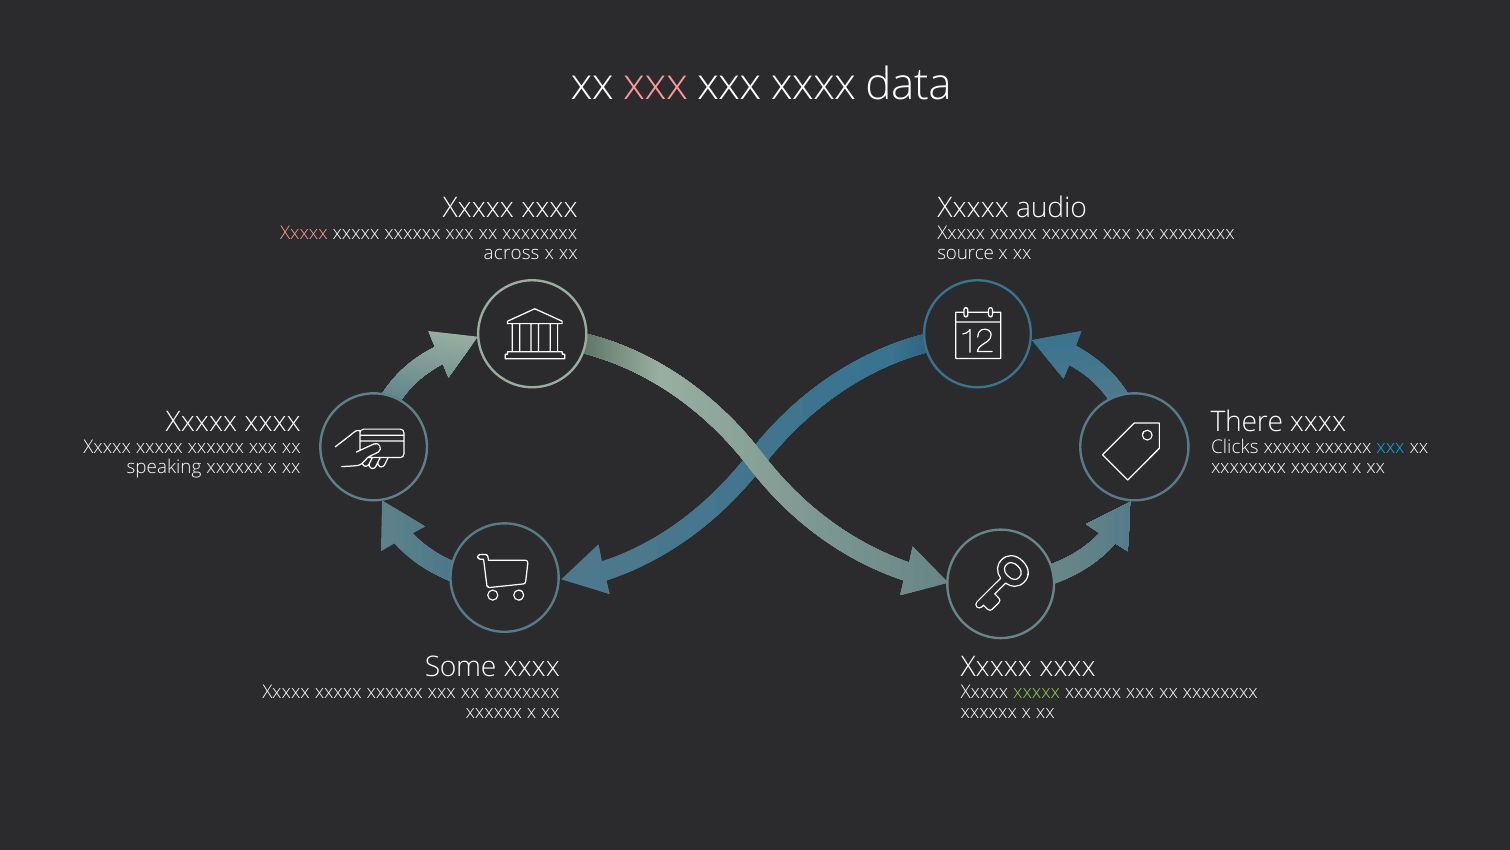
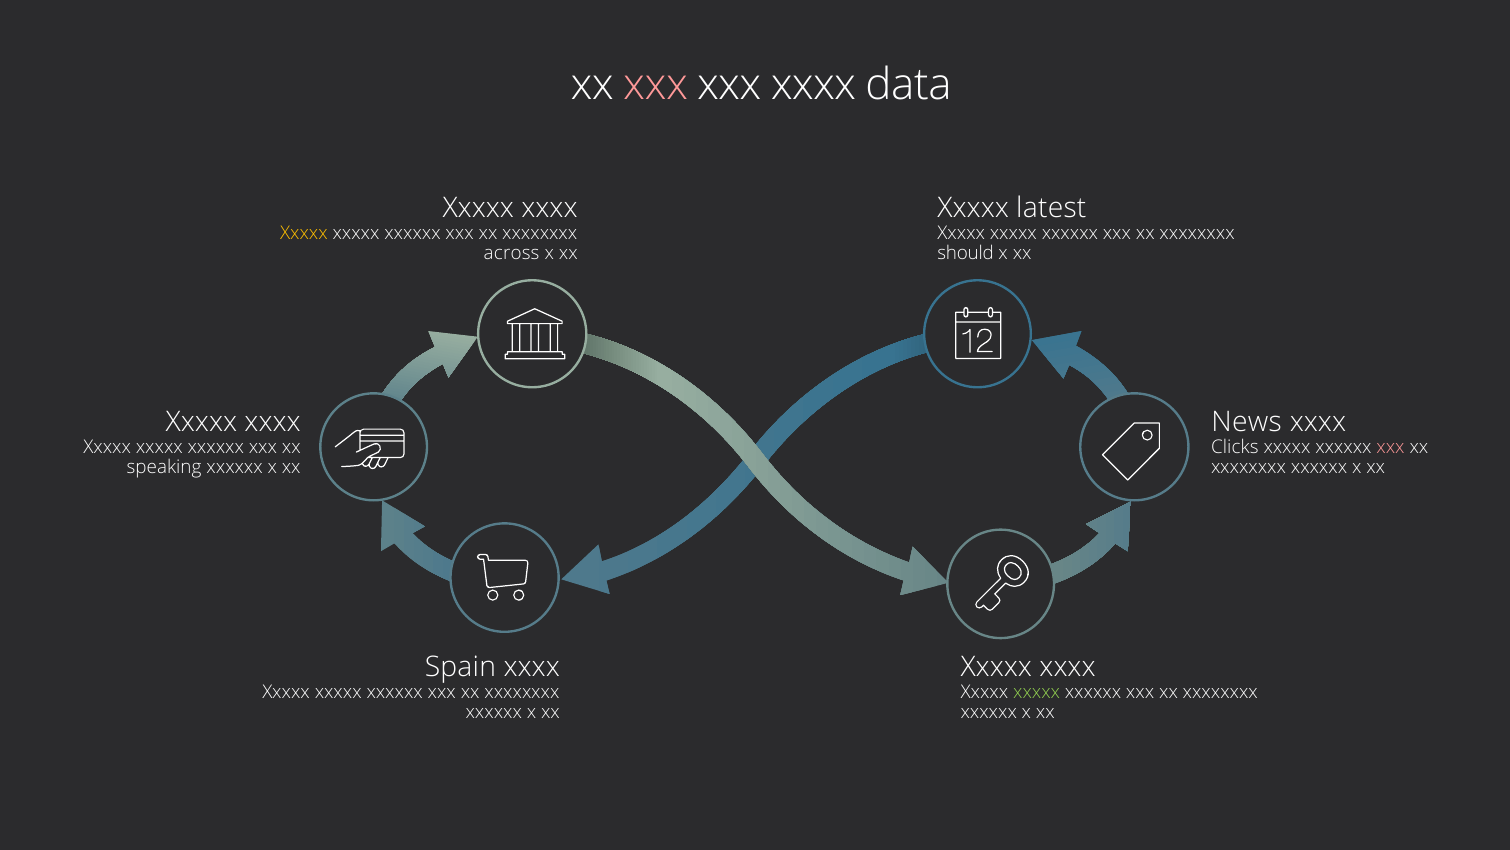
audio: audio -> latest
Xxxxx at (304, 233) colour: pink -> yellow
source: source -> should
There: There -> News
xxx at (1390, 447) colour: light blue -> pink
Some: Some -> Spain
